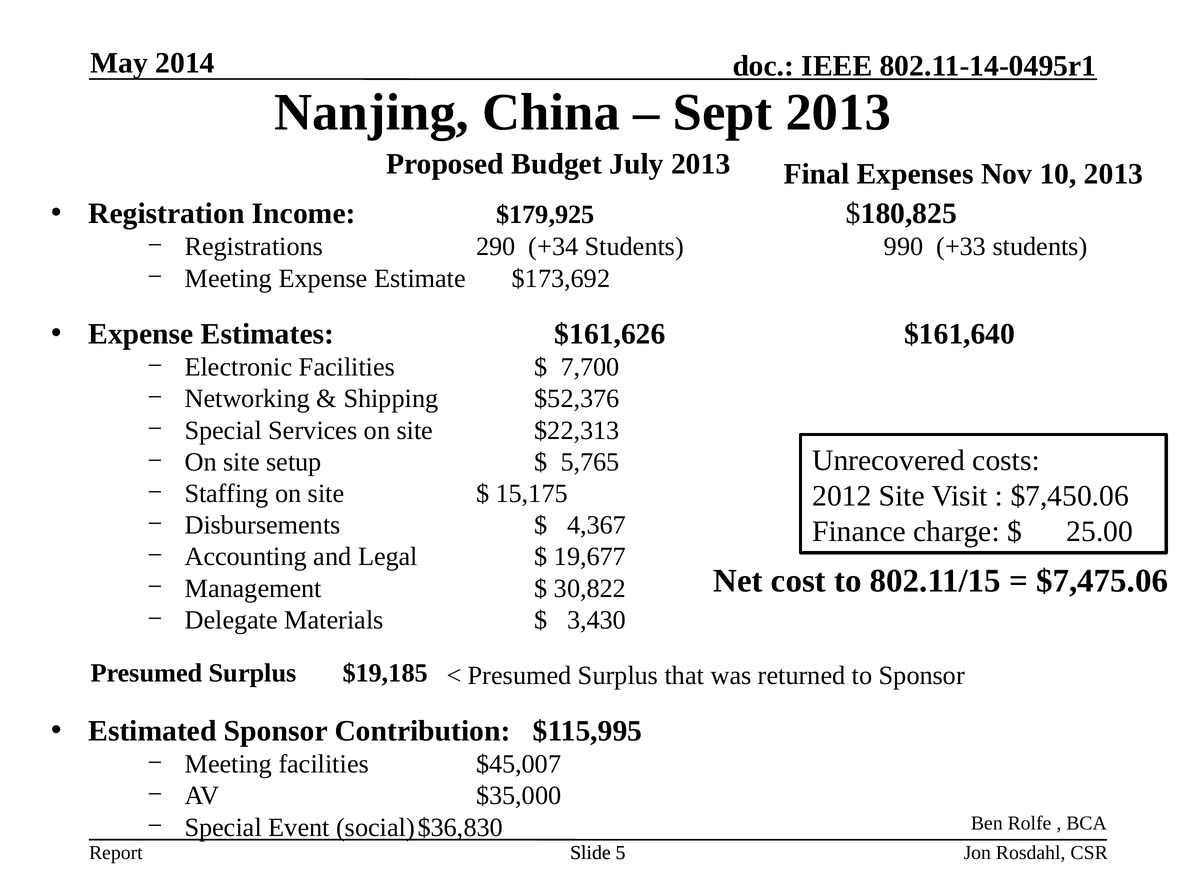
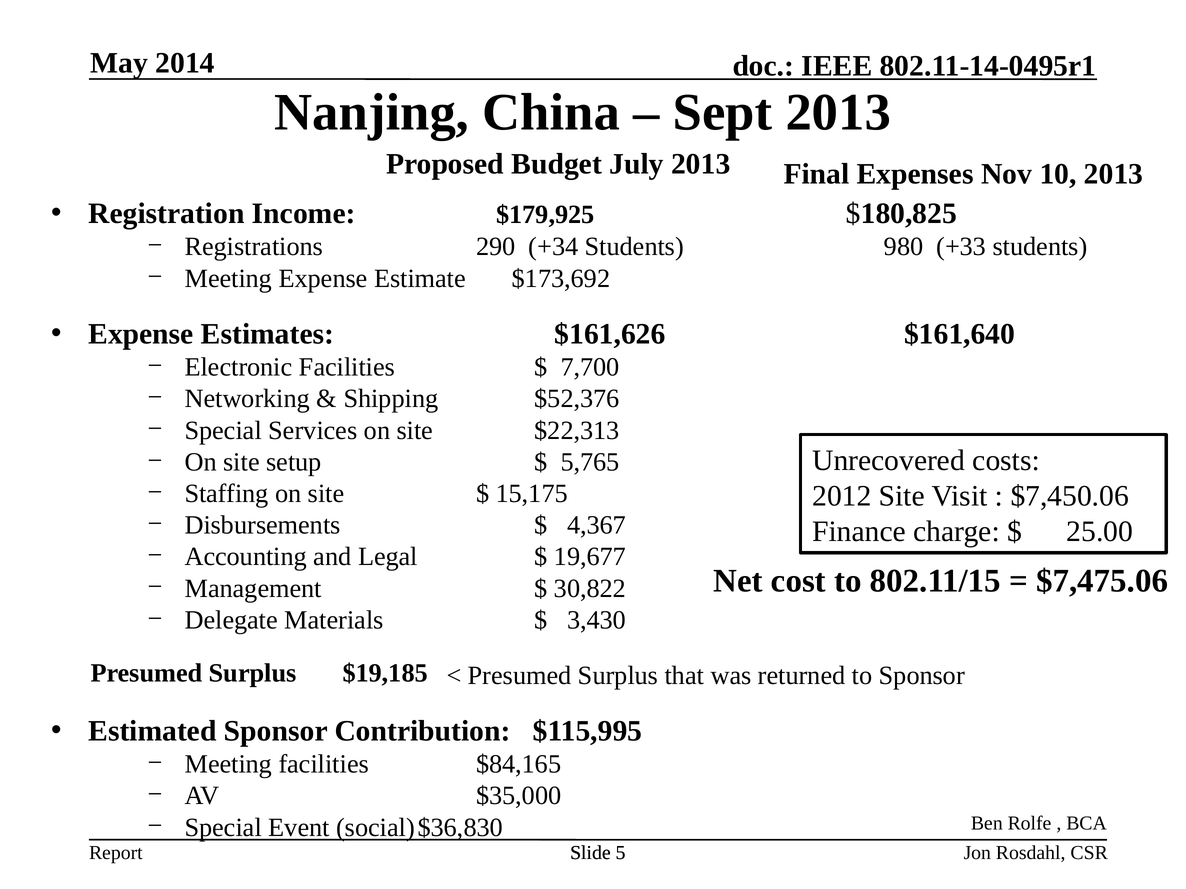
990: 990 -> 980
$45,007: $45,007 -> $84,165
